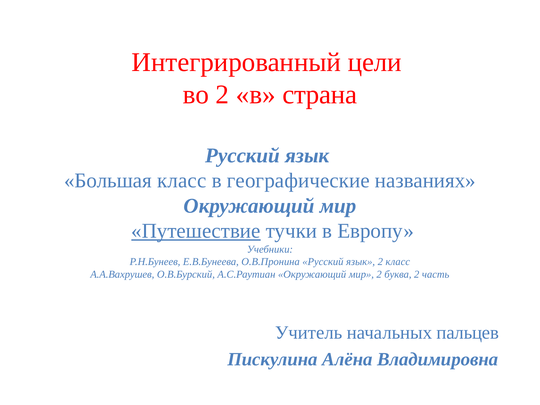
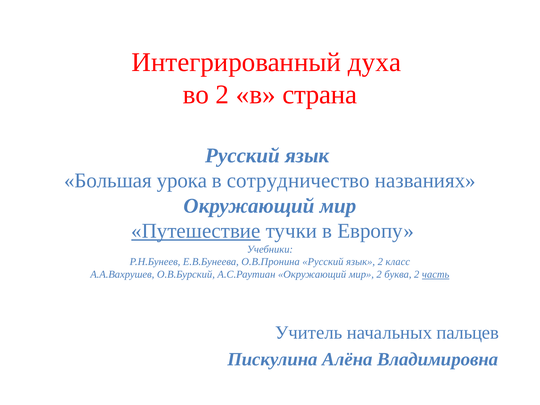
цели: цели -> духа
Большая класс: класс -> урока
географические: географические -> сотрудничество
часть underline: none -> present
